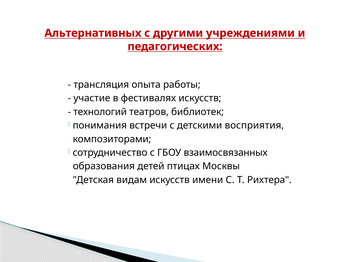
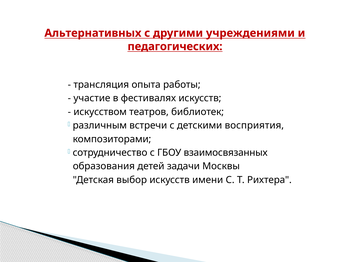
технологий: технологий -> искусством
понимания: понимания -> различным
птицах: птицах -> задачи
видам: видам -> выбор
